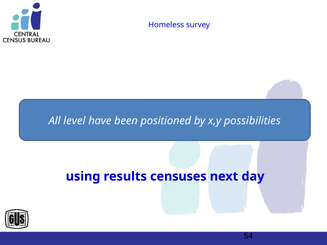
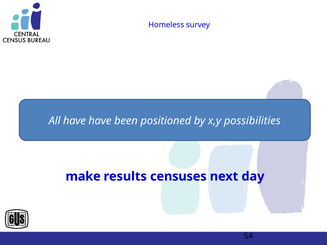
All level: level -> have
using: using -> make
